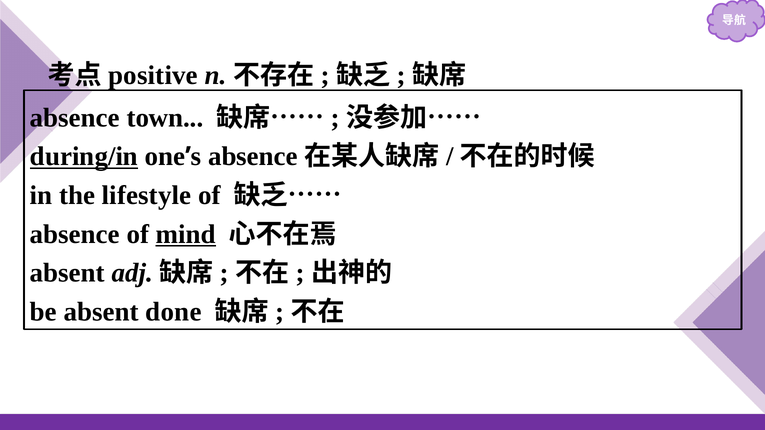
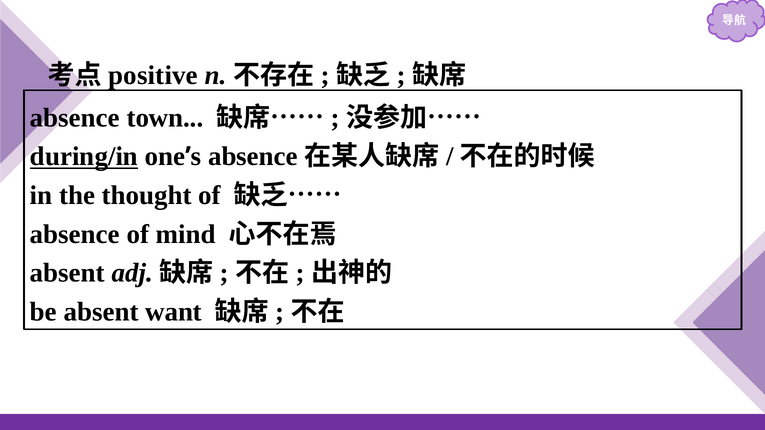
lifestyle: lifestyle -> thought
mind underline: present -> none
done: done -> want
